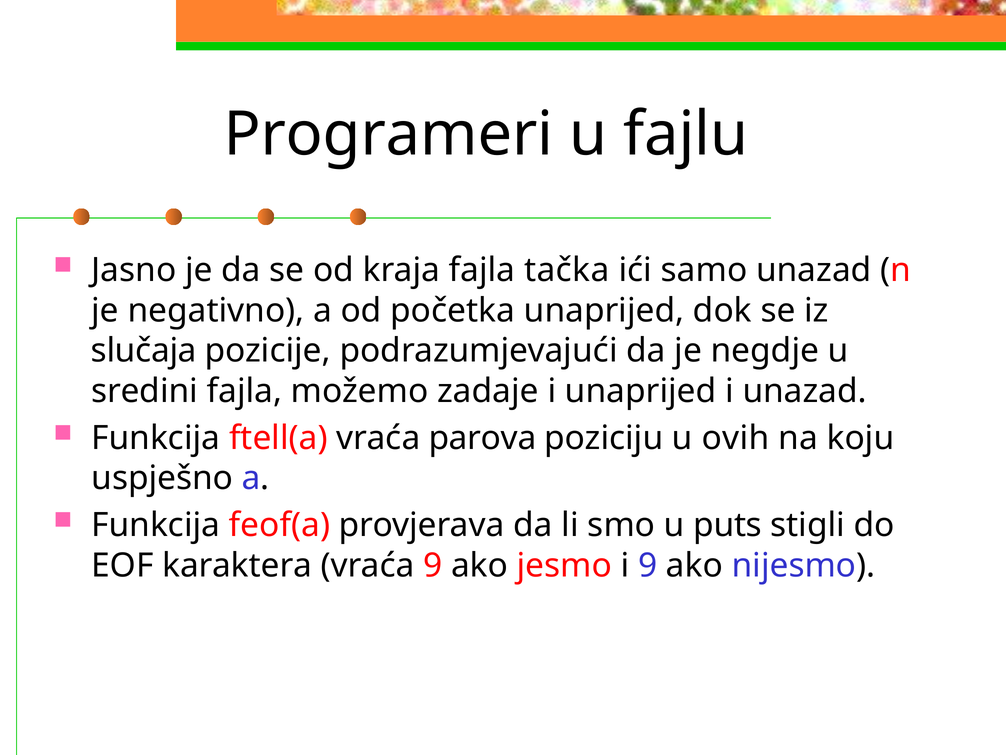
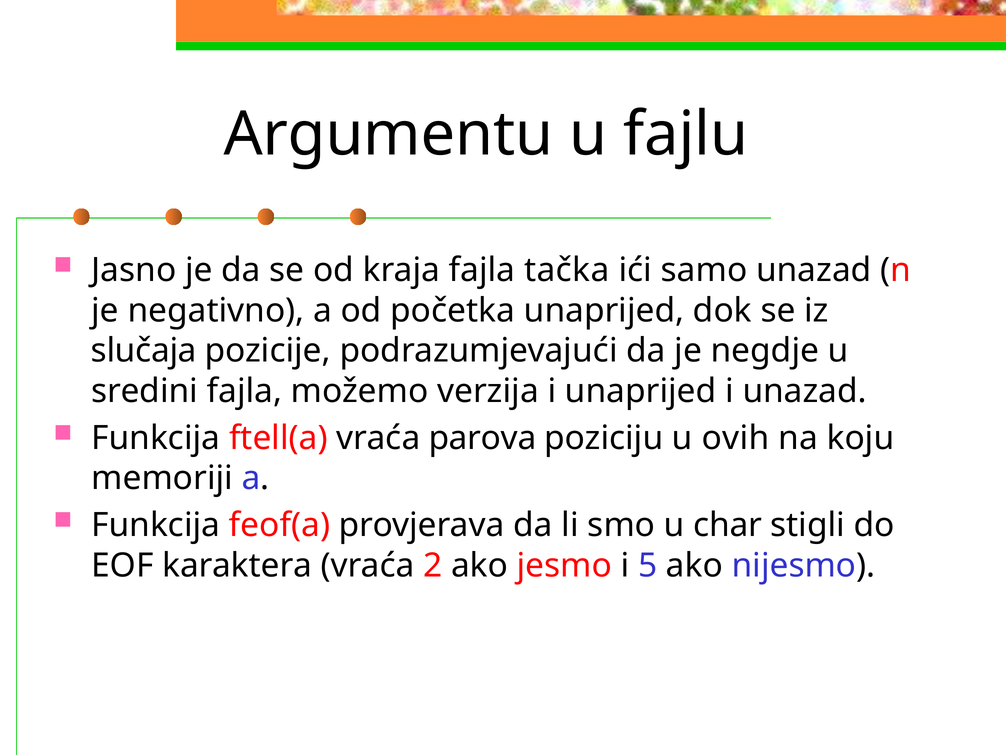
Programeri: Programeri -> Argumentu
zadaje: zadaje -> verzija
uspješno: uspješno -> memoriji
puts: puts -> char
vraća 9: 9 -> 2
i 9: 9 -> 5
